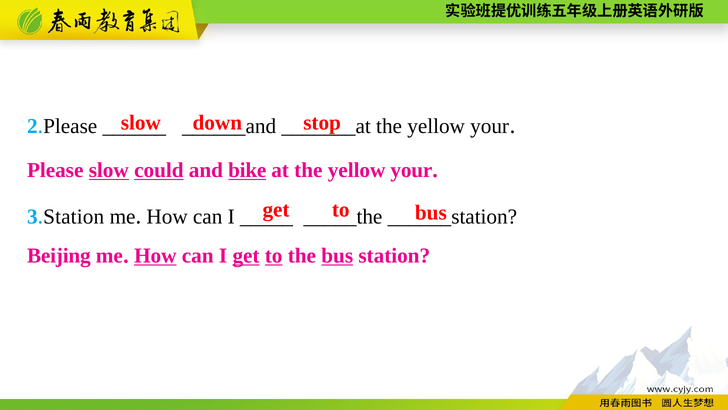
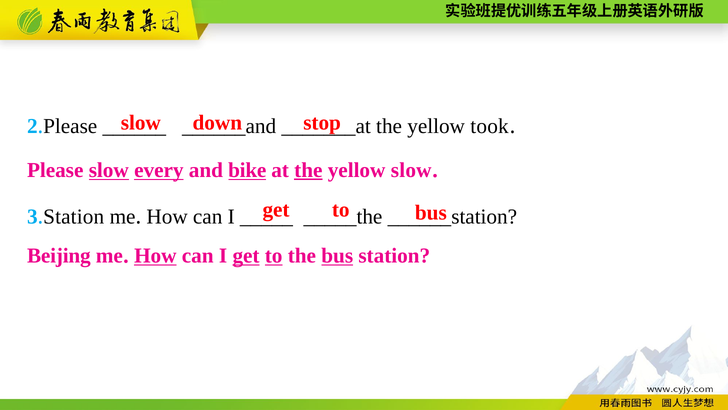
your at (490, 126): your -> took
could: could -> every
the at (308, 170) underline: none -> present
your at (411, 170): your -> slow
